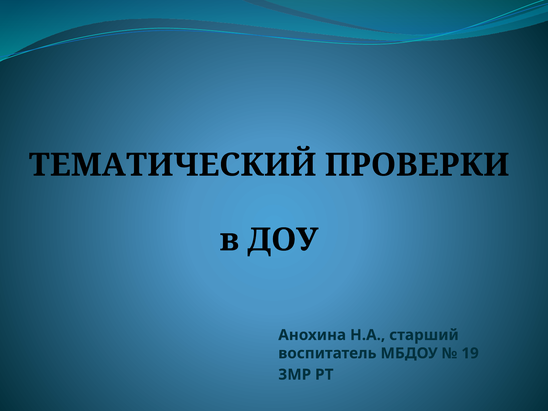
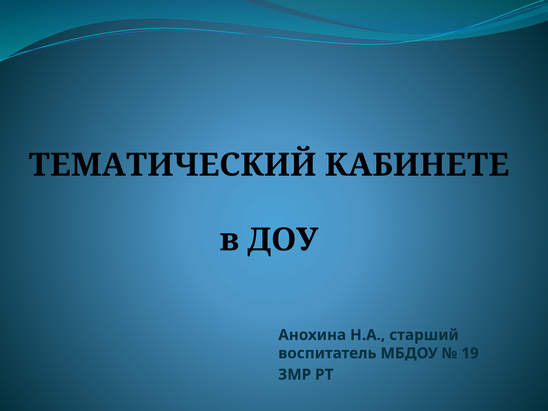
ПРОВЕРКИ: ПРОВЕРКИ -> КАБИНЕТЕ
